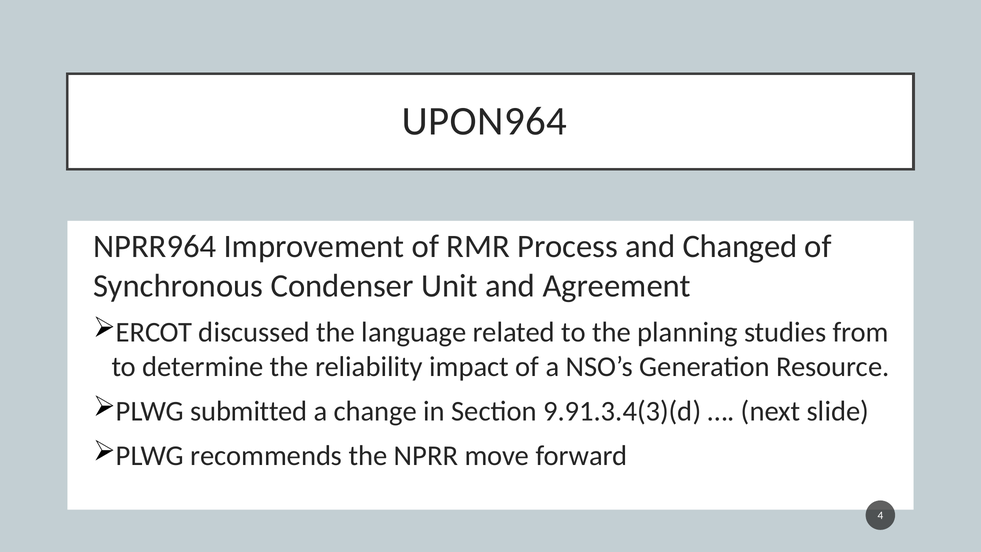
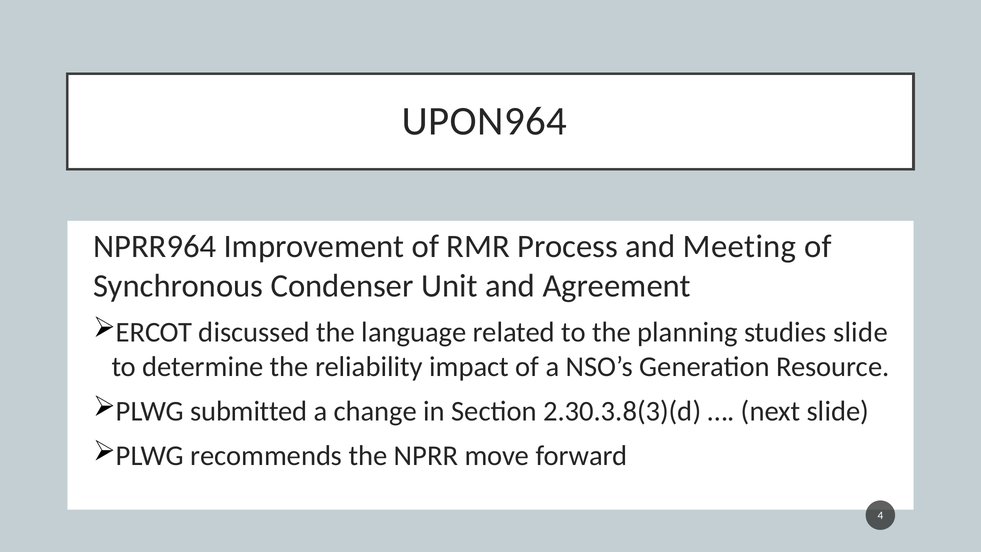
Changed: Changed -> Meeting
studies from: from -> slide
9.91.3.4(3)(d: 9.91.3.4(3)(d -> 2.30.3.8(3)(d
